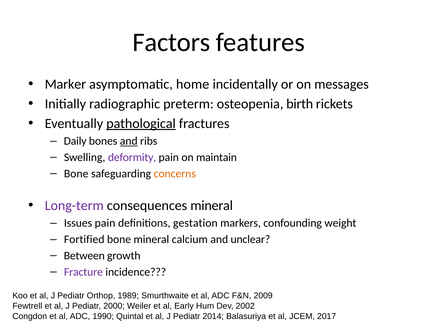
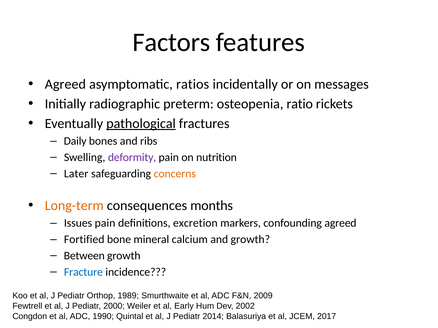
Marker at (65, 84): Marker -> Agreed
home: home -> ratios
birth: birth -> ratio
and at (129, 141) underline: present -> none
maintain: maintain -> nutrition
Bone at (76, 174): Bone -> Later
Long-term colour: purple -> orange
consequences mineral: mineral -> months
gestation: gestation -> excretion
confounding weight: weight -> agreed
and unclear: unclear -> growth
Fracture colour: purple -> blue
